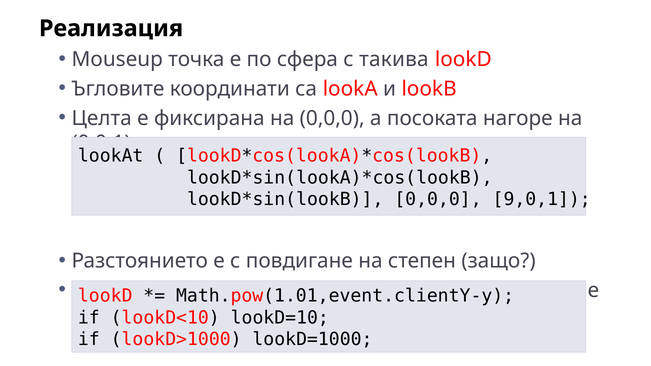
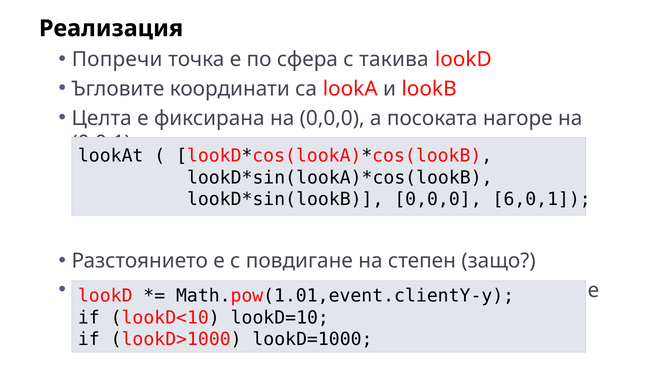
Mouseup: Mouseup -> Попречи
9,0,1: 9,0,1 -> 6,0,1
